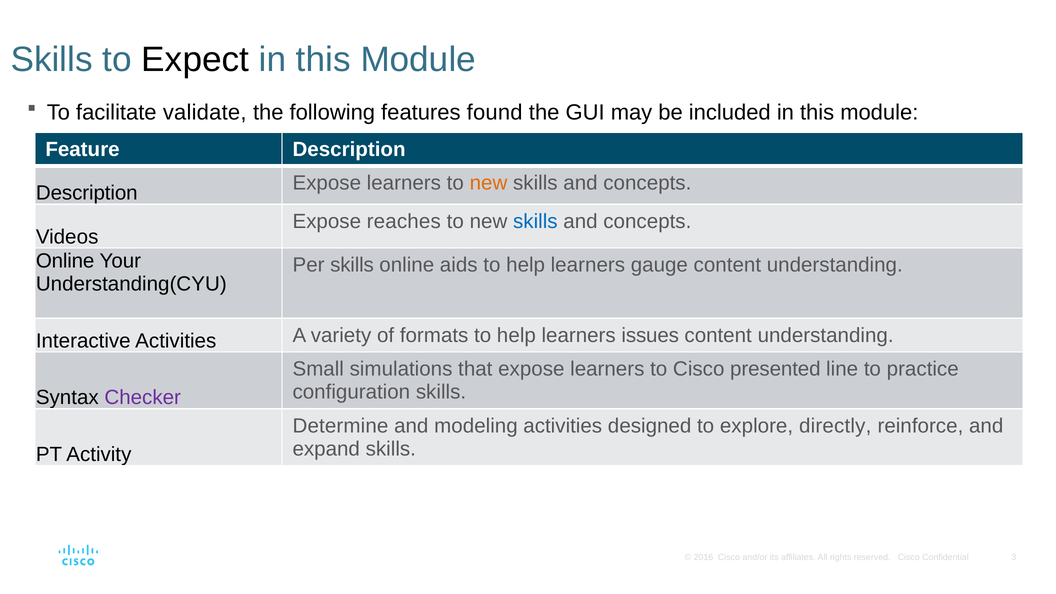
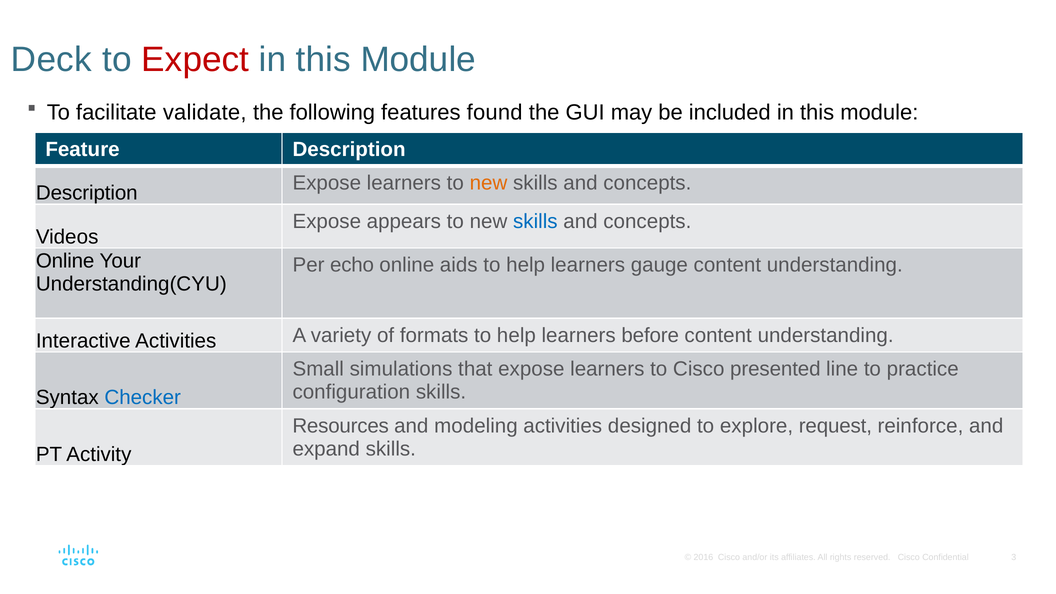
Skills at (52, 60): Skills -> Deck
Expect colour: black -> red
reaches: reaches -> appears
Per skills: skills -> echo
issues: issues -> before
Checker colour: purple -> blue
Determine: Determine -> Resources
directly: directly -> request
